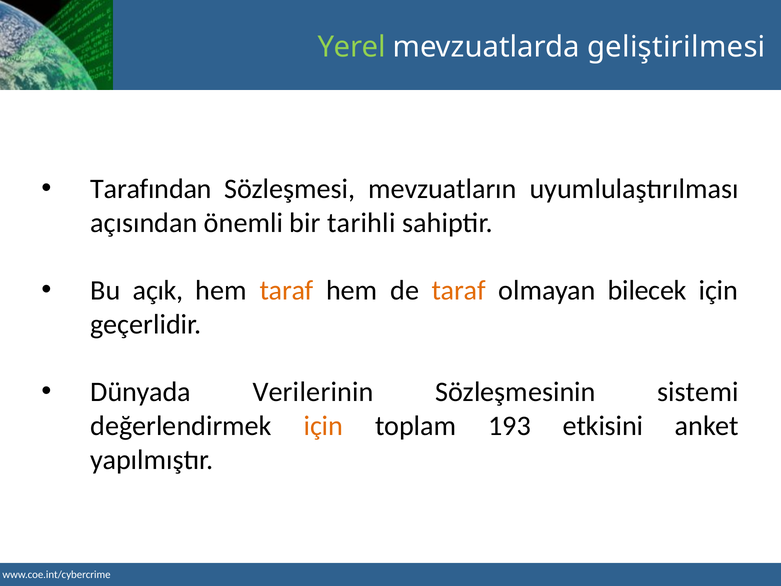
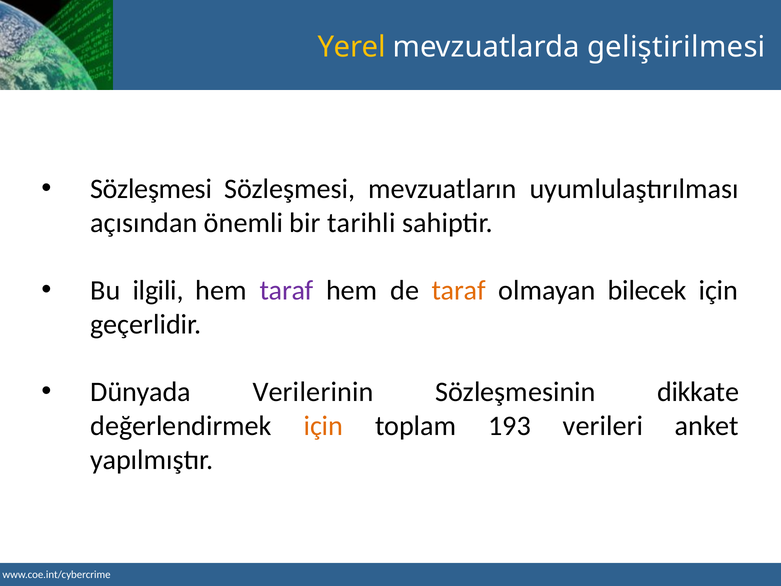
Yerel colour: light green -> yellow
Tarafından at (151, 189): Tarafından -> Sözleşmesi
açık: açık -> ilgili
taraf at (287, 290) colour: orange -> purple
sistemi: sistemi -> dikkate
etkisini: etkisini -> verileri
